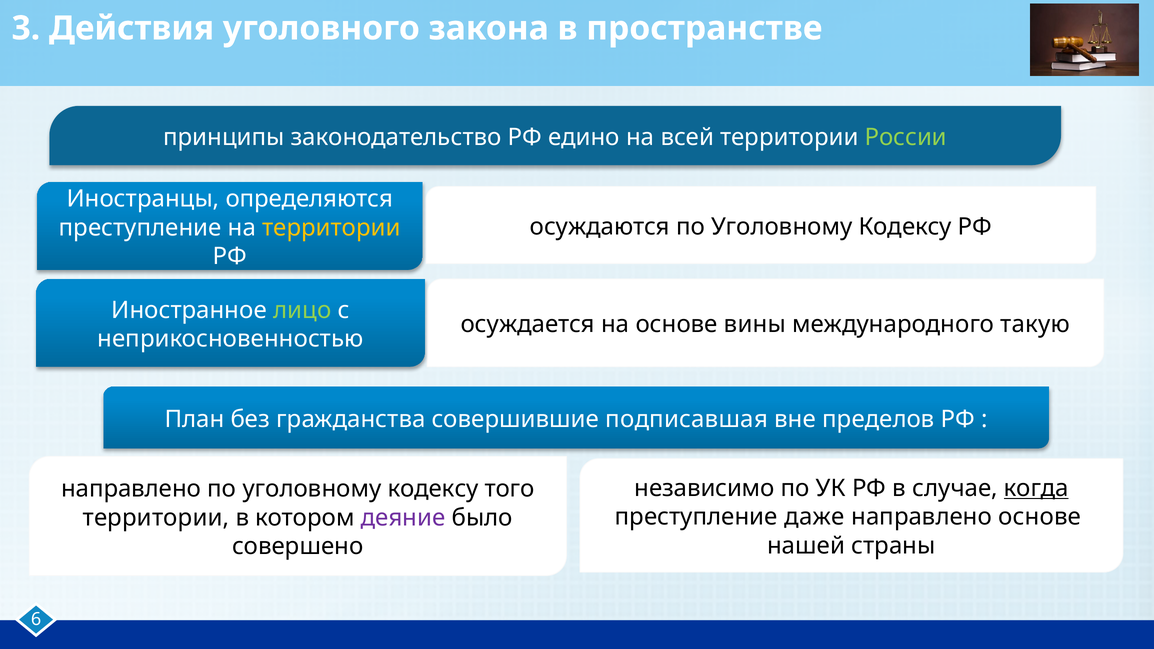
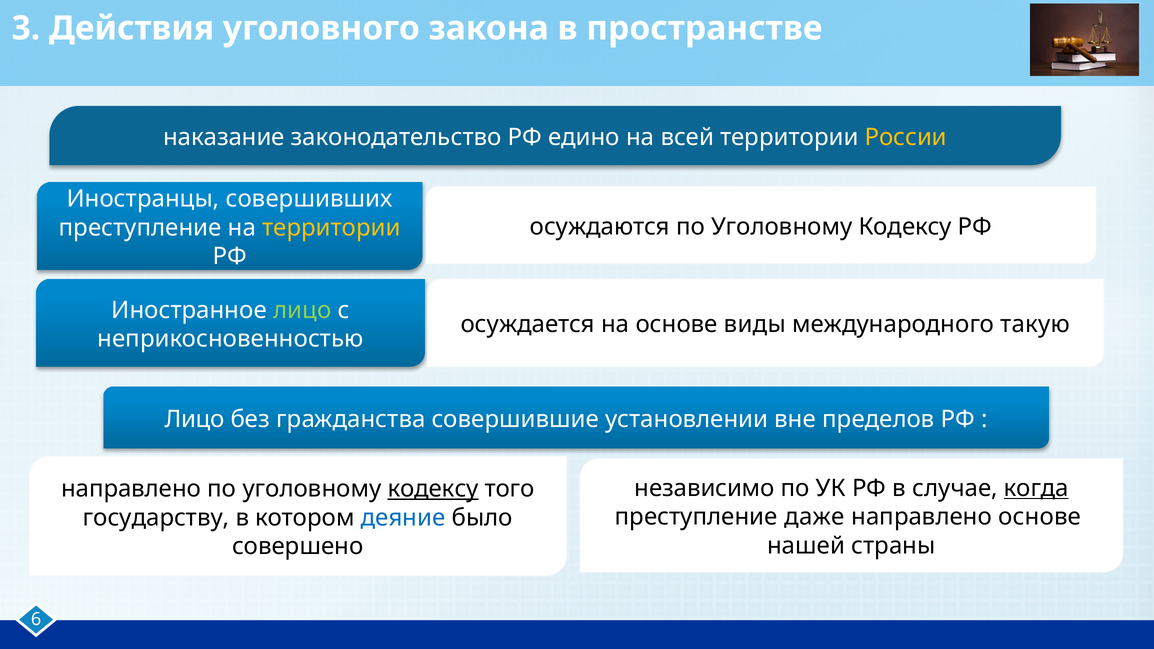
принципы: принципы -> наказание
России colour: light green -> yellow
определяются: определяются -> совершивших
вины: вины -> виды
План at (194, 419): План -> Лицо
подписавшая: подписавшая -> установлении
кодексу at (433, 489) underline: none -> present
территории at (156, 518): территории -> государству
деяние colour: purple -> blue
